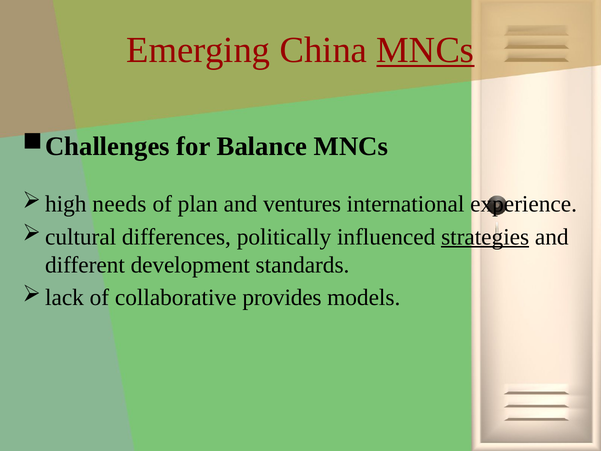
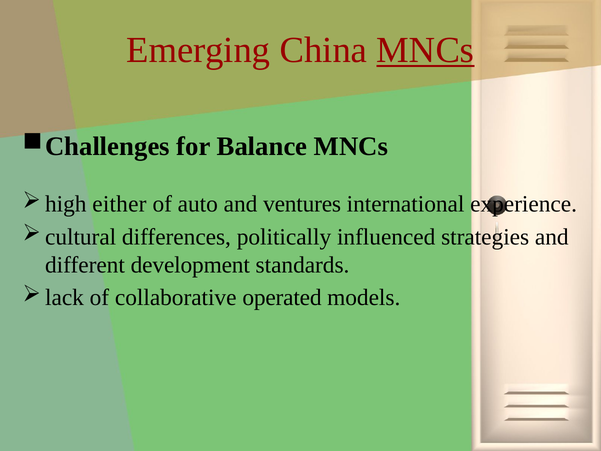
needs: needs -> either
plan: plan -> auto
strategies underline: present -> none
provides: provides -> operated
